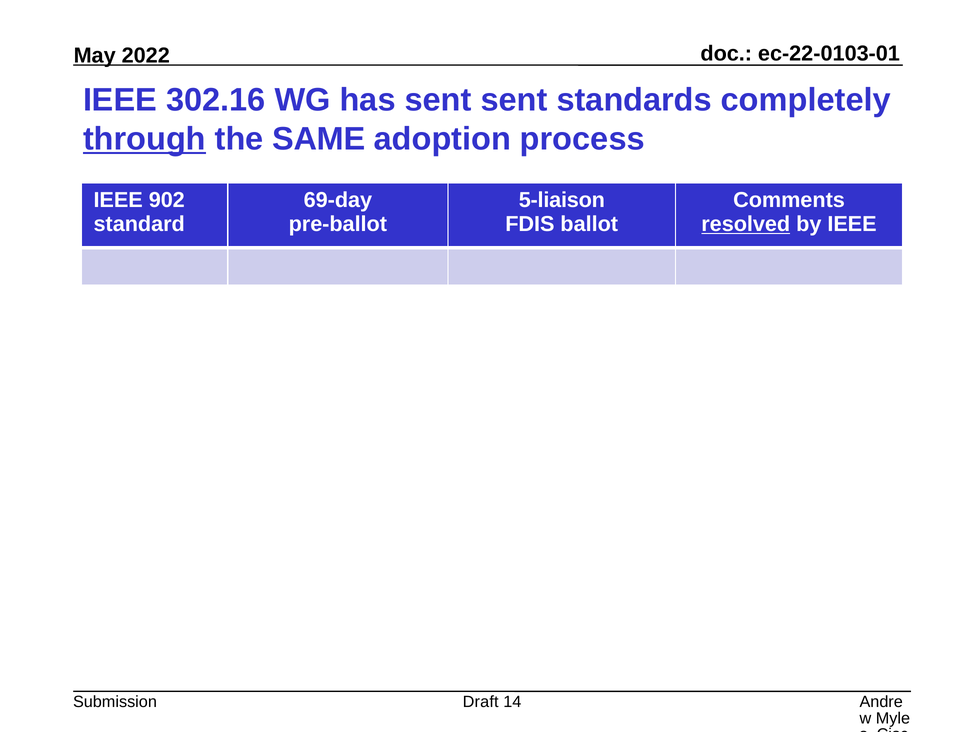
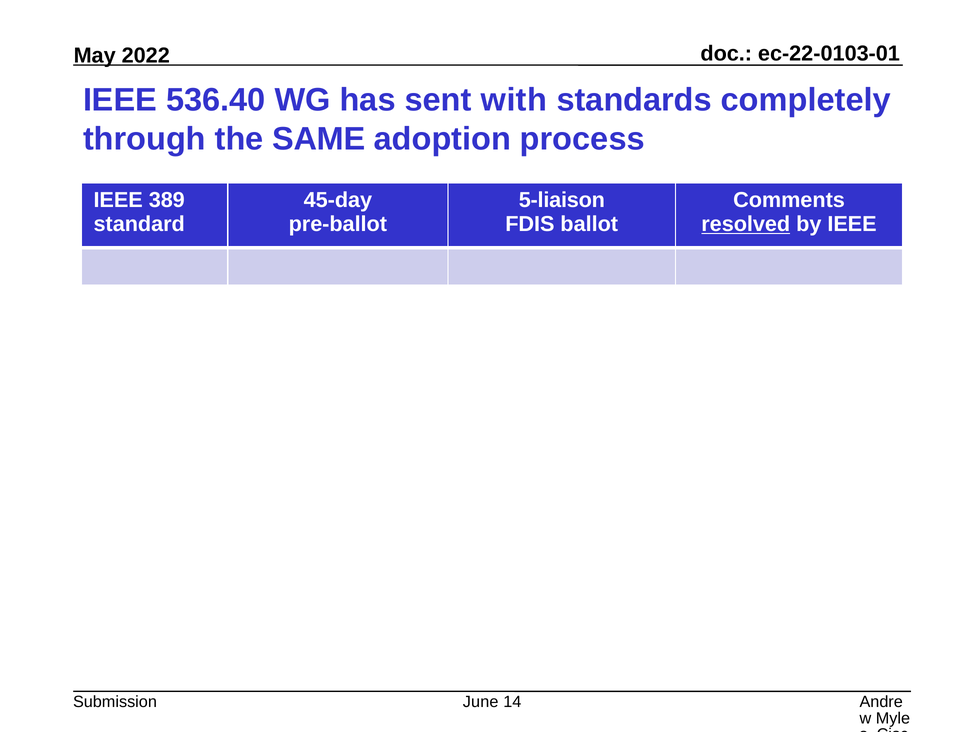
302.16: 302.16 -> 536.40
sent sent: sent -> with
through underline: present -> none
902: 902 -> 389
69-day: 69-day -> 45-day
Draft: Draft -> June
